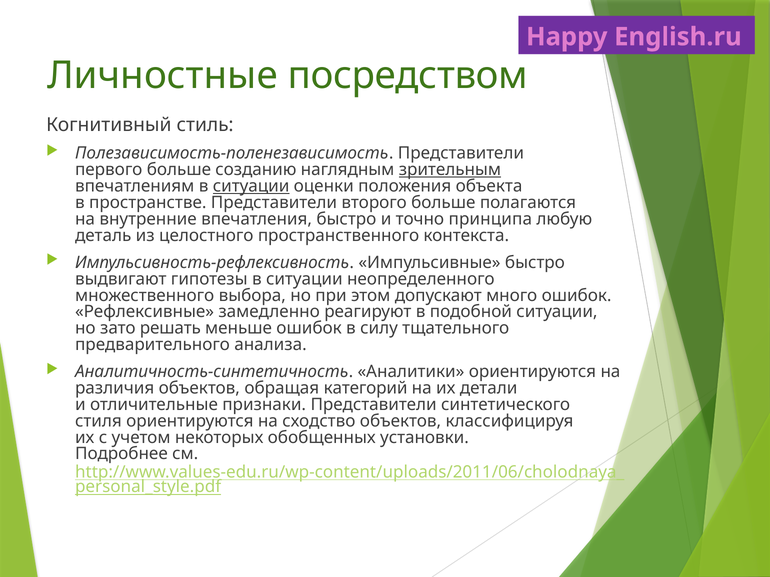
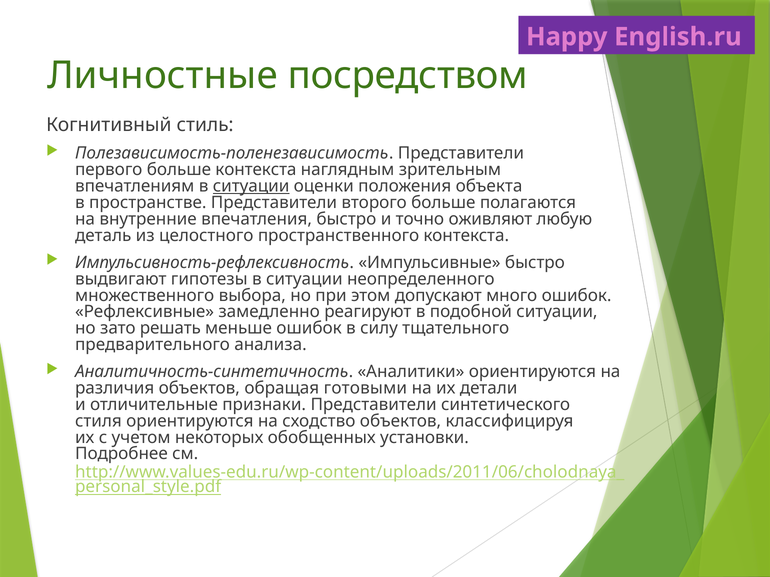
больше созданию: созданию -> контекста
зрительным underline: present -> none
принципа: принципа -> оживляют
категорий: категорий -> готовыми
